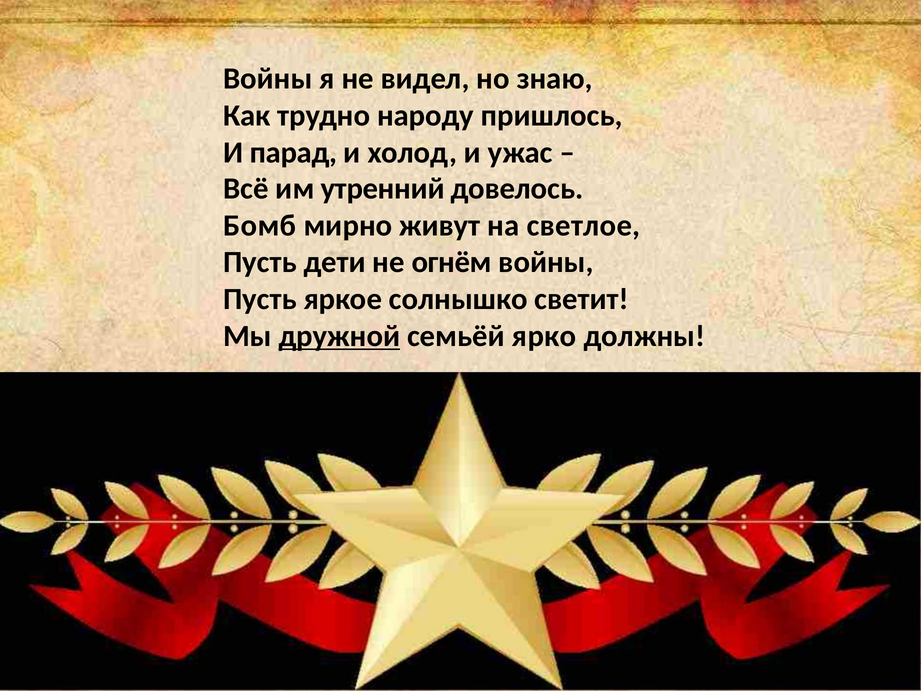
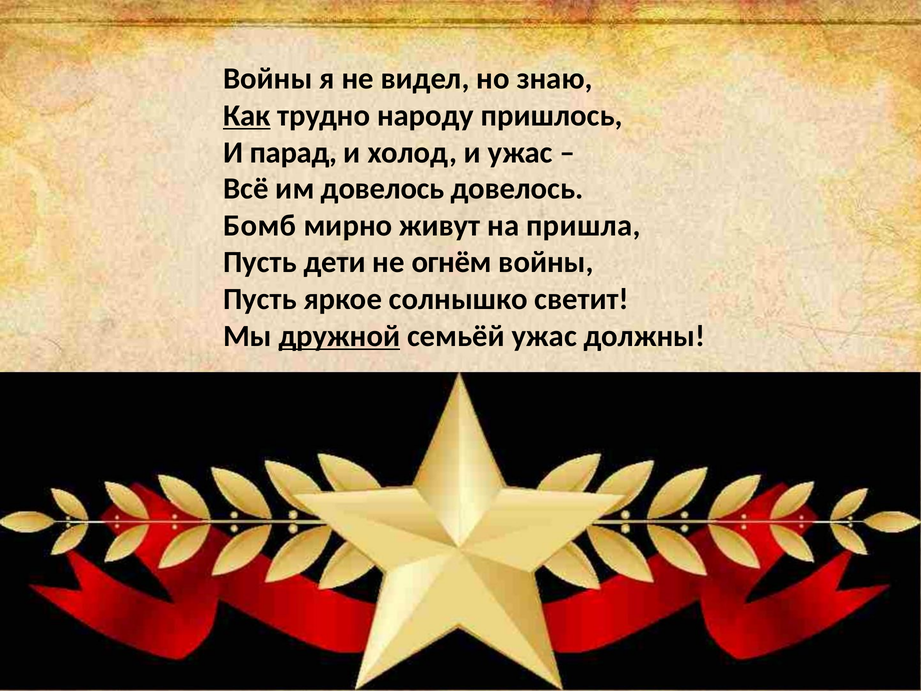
Как underline: none -> present
им утренний: утренний -> довелось
светлое: светлое -> пришла
семьёй ярко: ярко -> ужас
